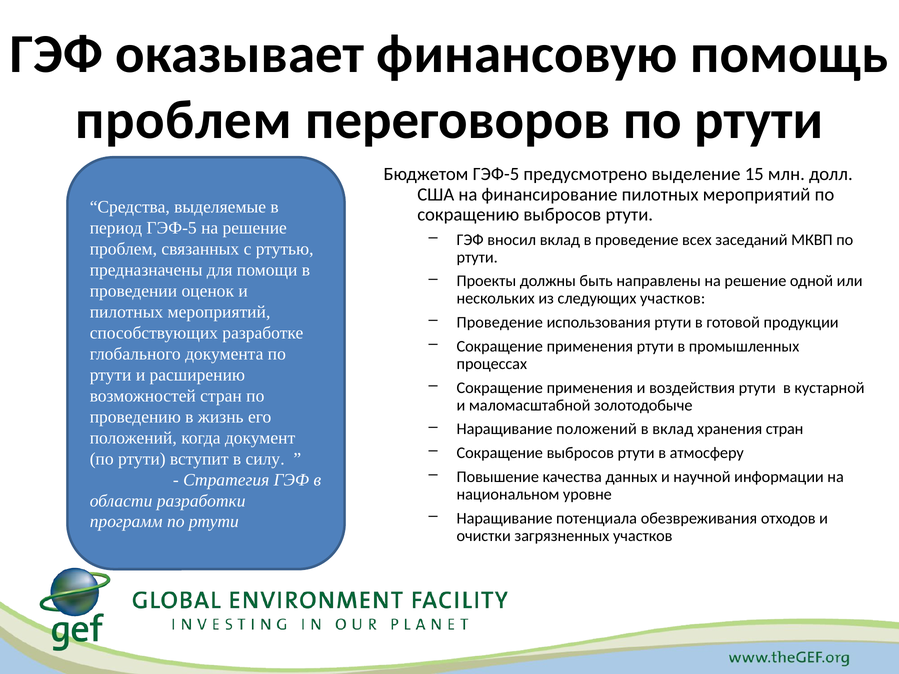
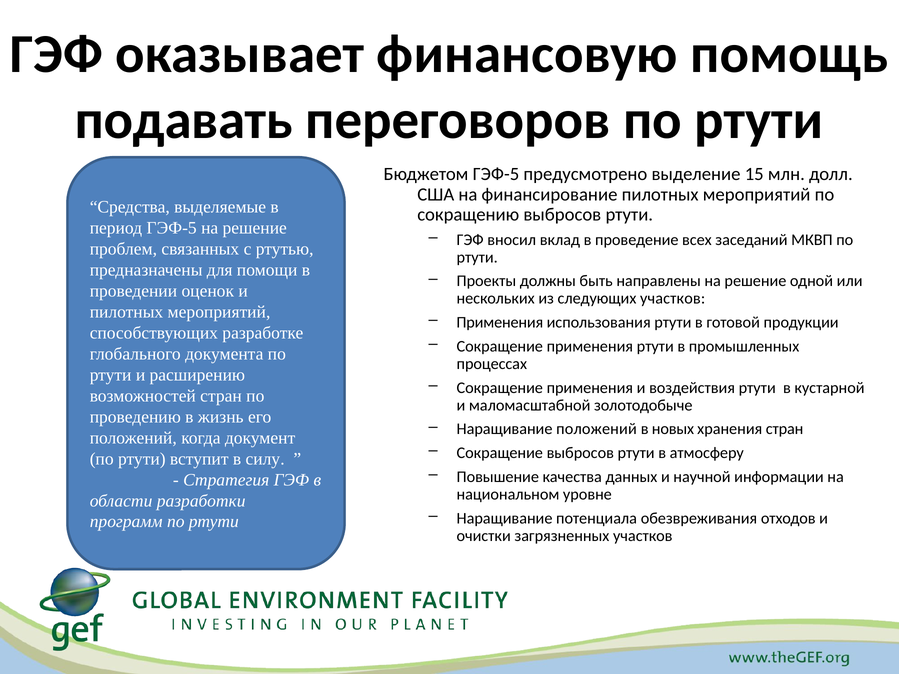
проблем at (184, 120): проблем -> подавать
Проведение at (500, 323): Проведение -> Применения
в вклад: вклад -> новых
